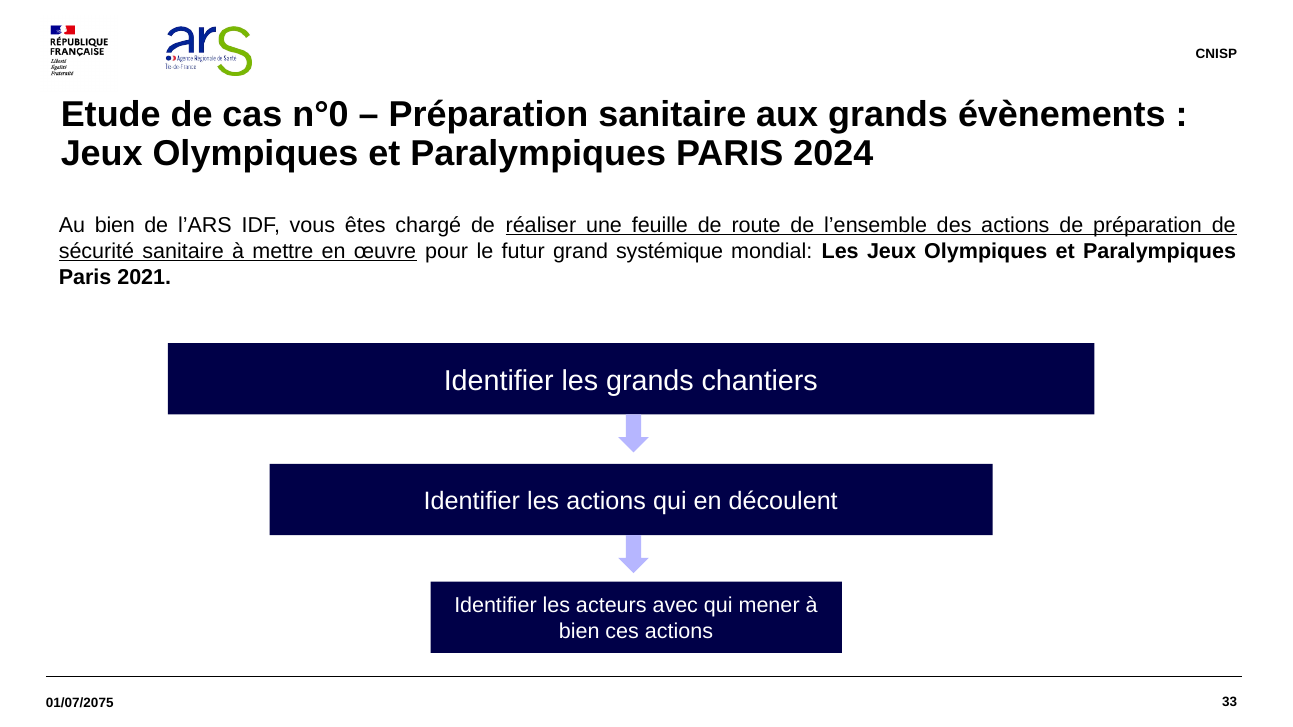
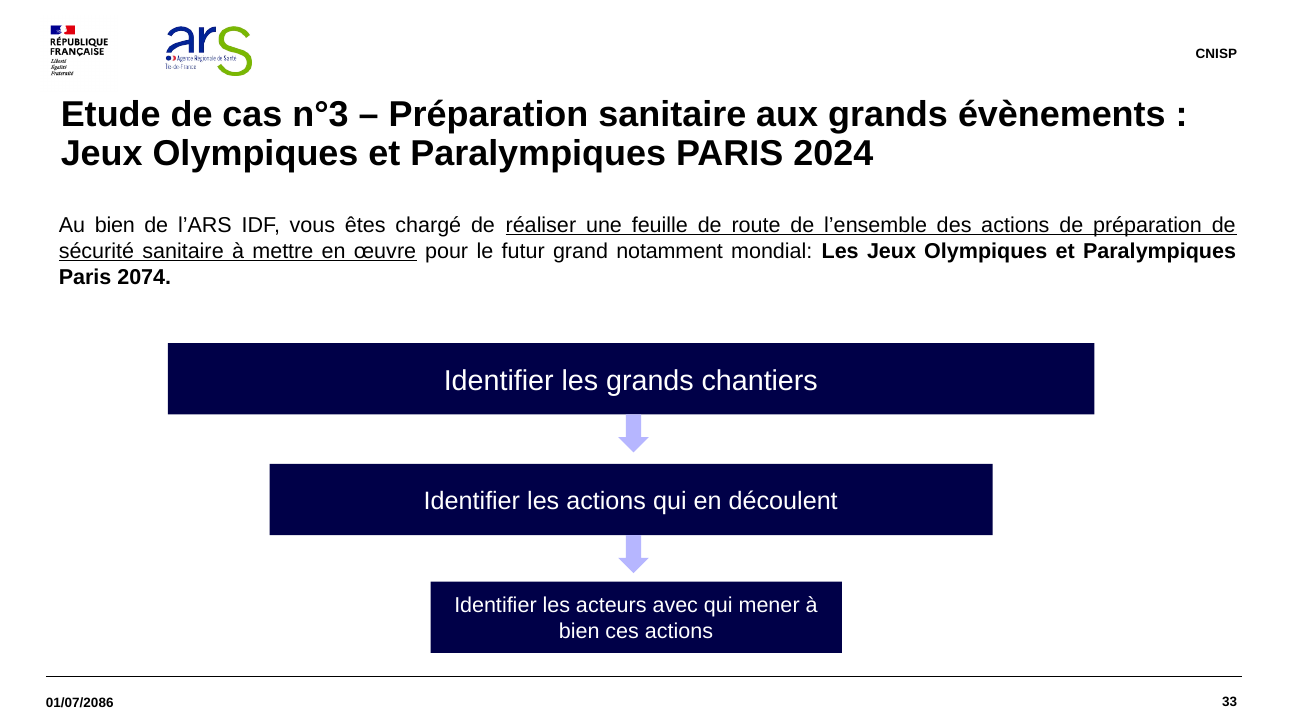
n°0: n°0 -> n°3
systémique: systémique -> notamment
2021: 2021 -> 2074
01/07/2075: 01/07/2075 -> 01/07/2086
